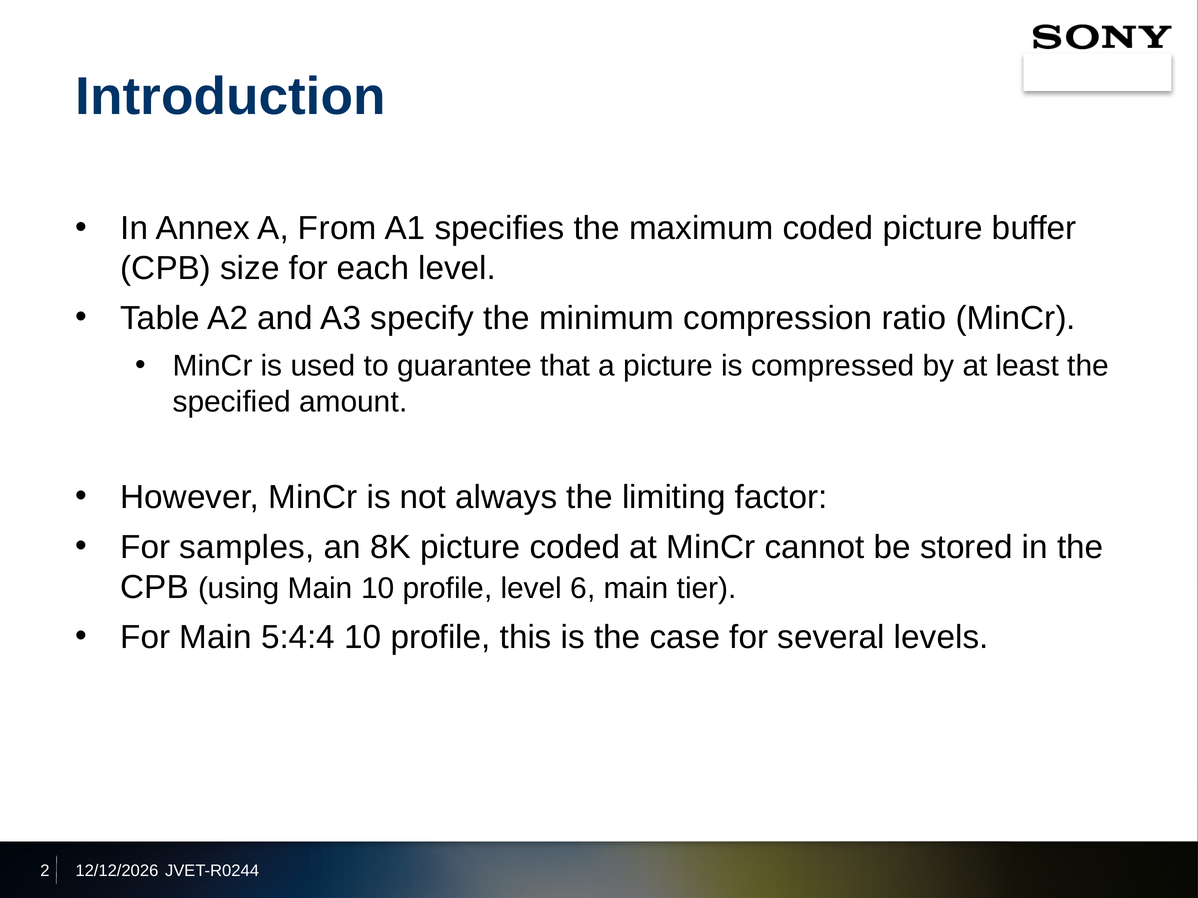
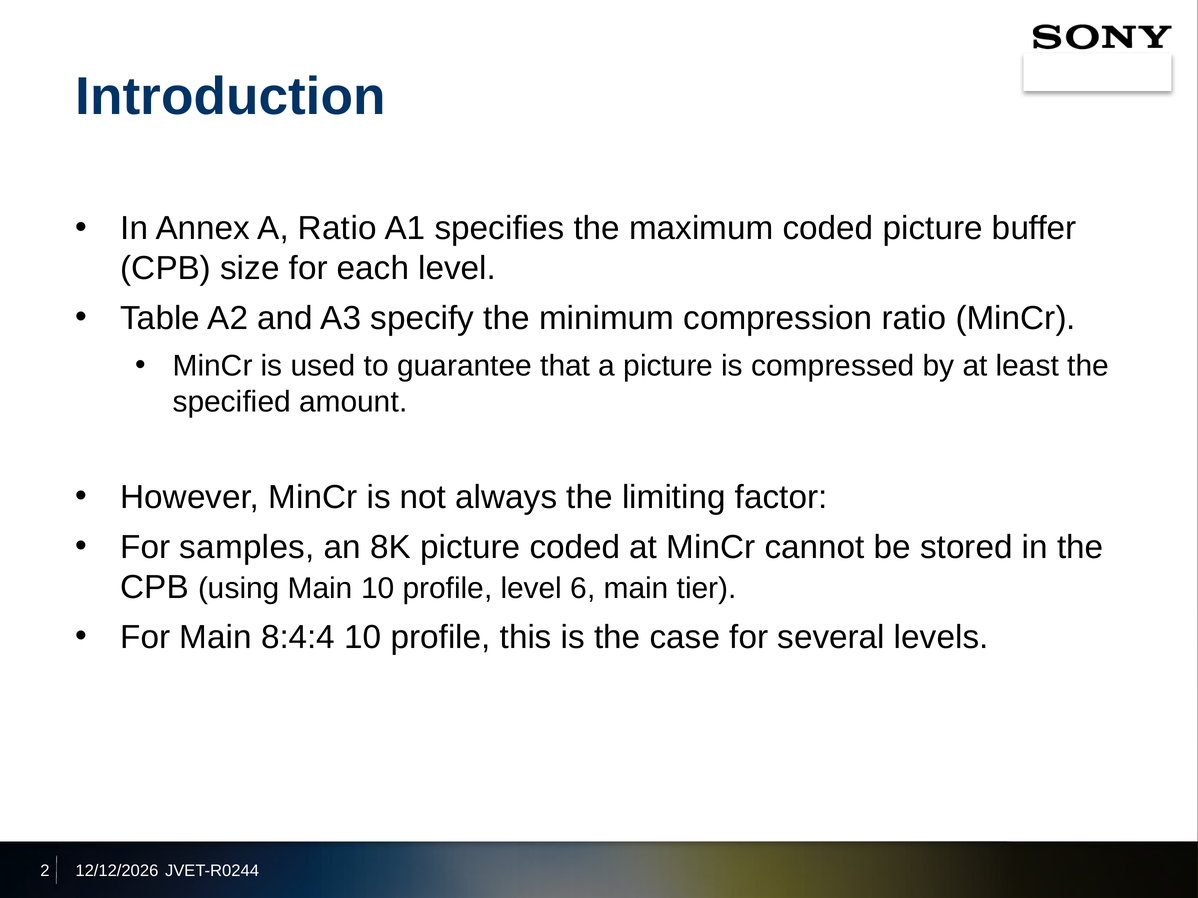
A From: From -> Ratio
5:4:4: 5:4:4 -> 8:4:4
